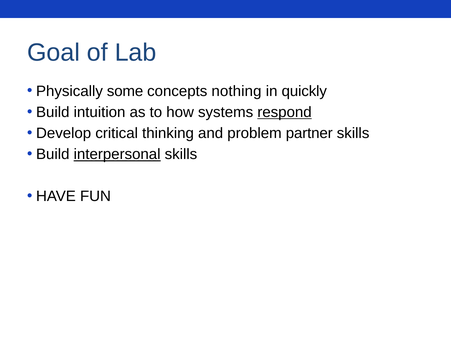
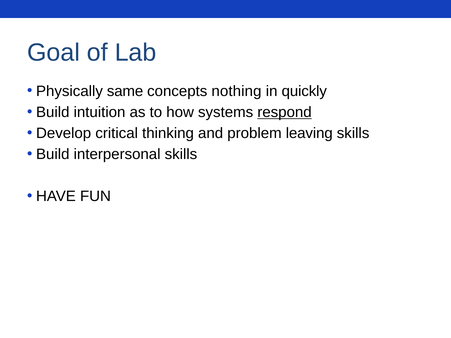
some: some -> same
partner: partner -> leaving
interpersonal underline: present -> none
